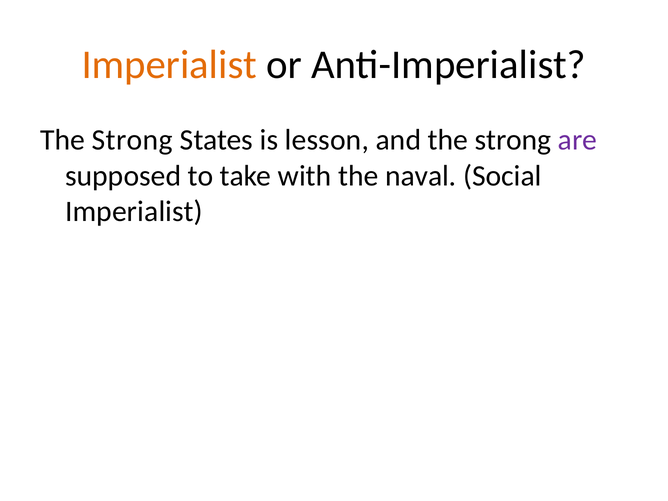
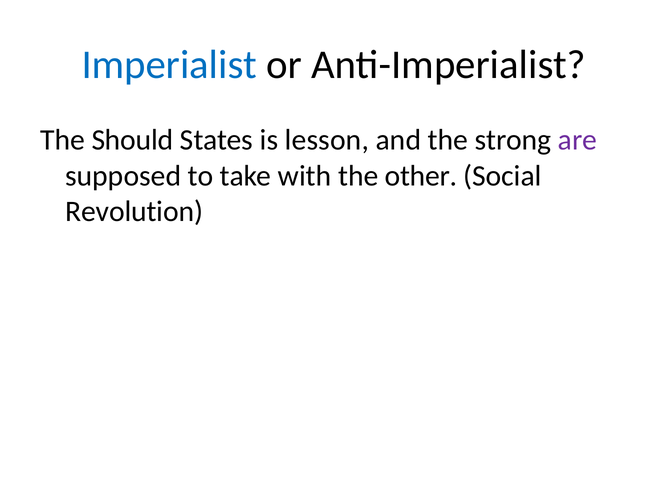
Imperialist at (169, 65) colour: orange -> blue
Strong at (132, 140): Strong -> Should
naval: naval -> other
Imperialist at (134, 211): Imperialist -> Revolution
